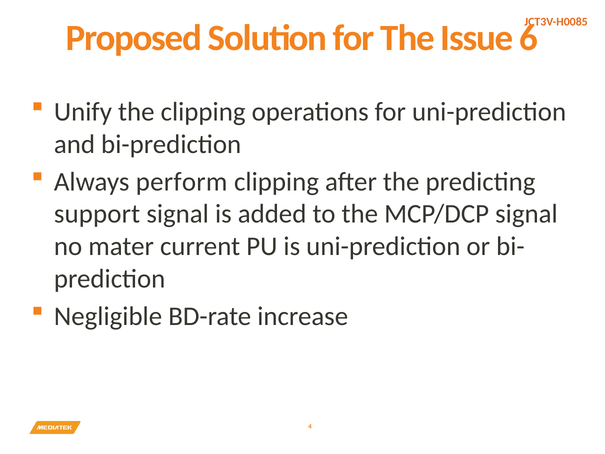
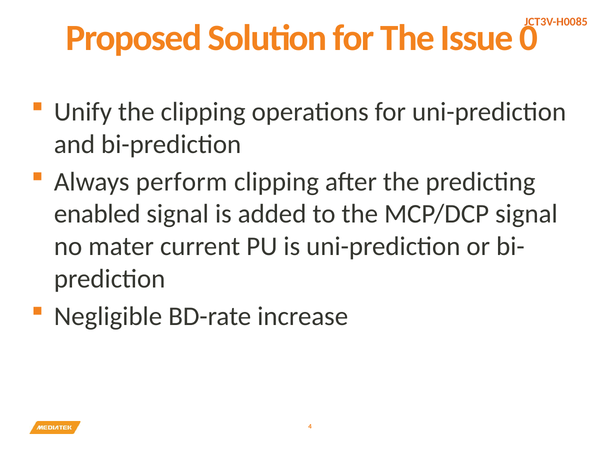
6: 6 -> 0
support: support -> enabled
